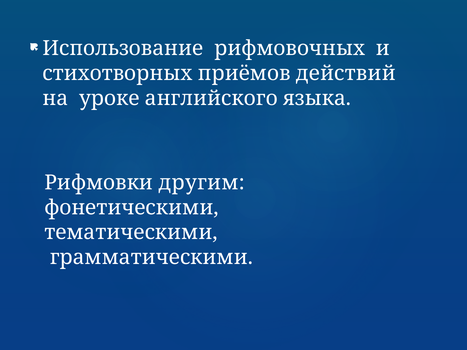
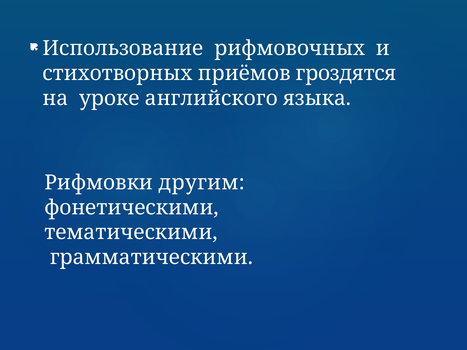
действий: действий -> гроздятся
